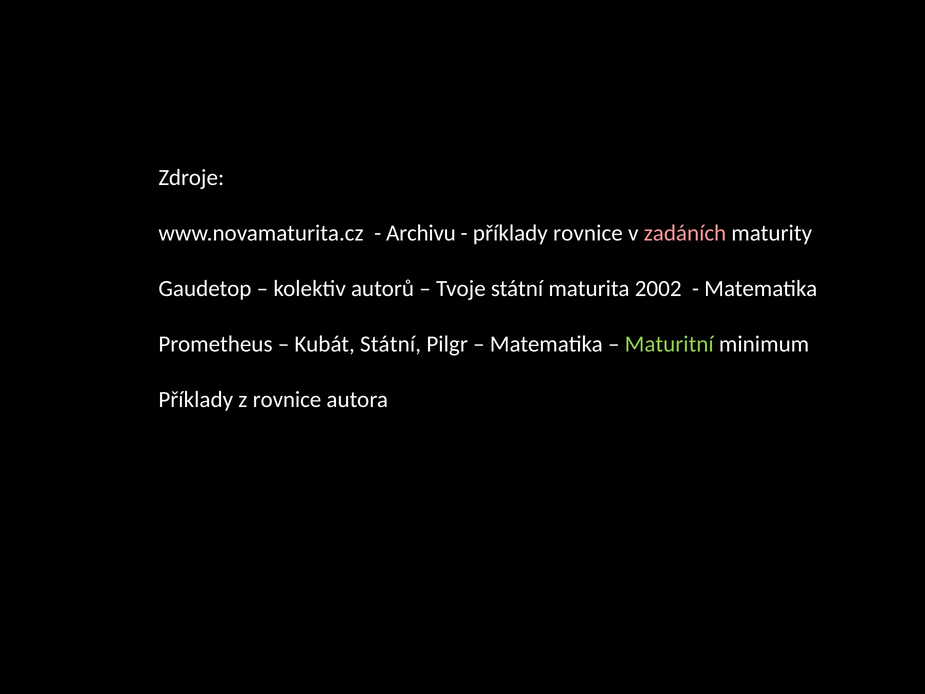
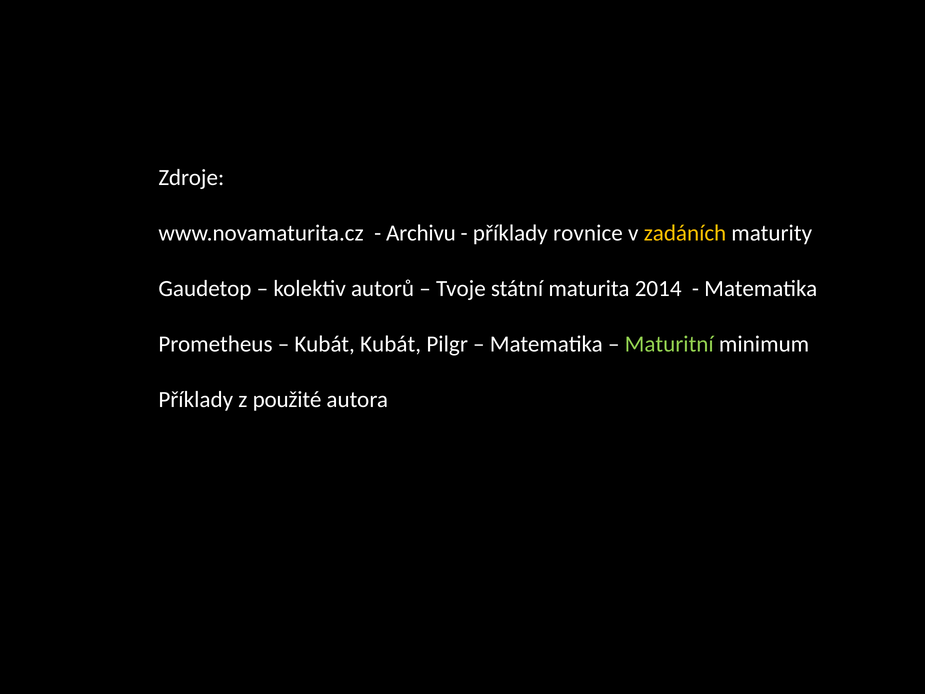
zadáních colour: pink -> yellow
2002: 2002 -> 2014
Kubát Státní: Státní -> Kubát
z rovnice: rovnice -> použité
